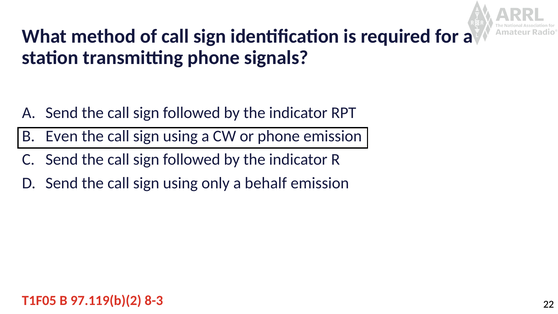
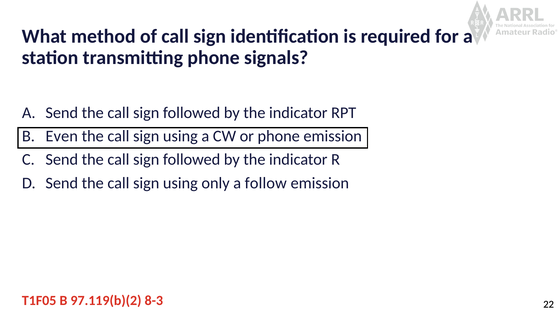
behalf: behalf -> follow
